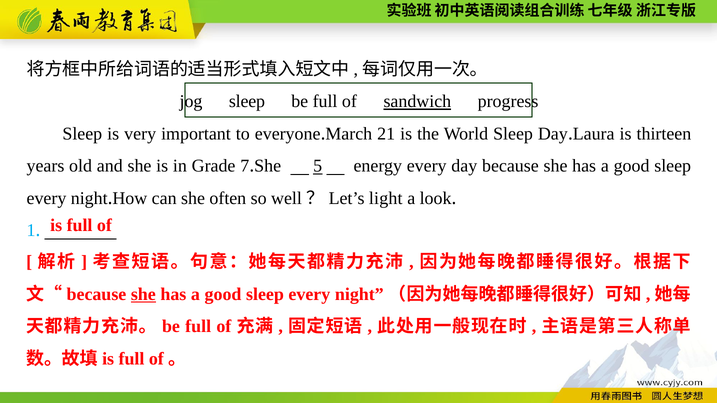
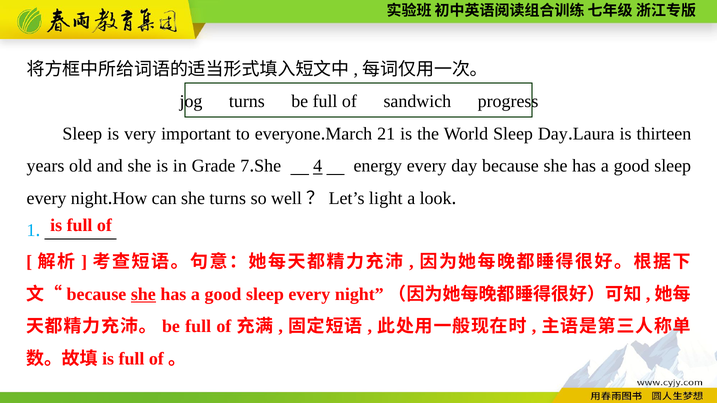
jog sleep: sleep -> turns
sandwich underline: present -> none
5: 5 -> 4
she often: often -> turns
